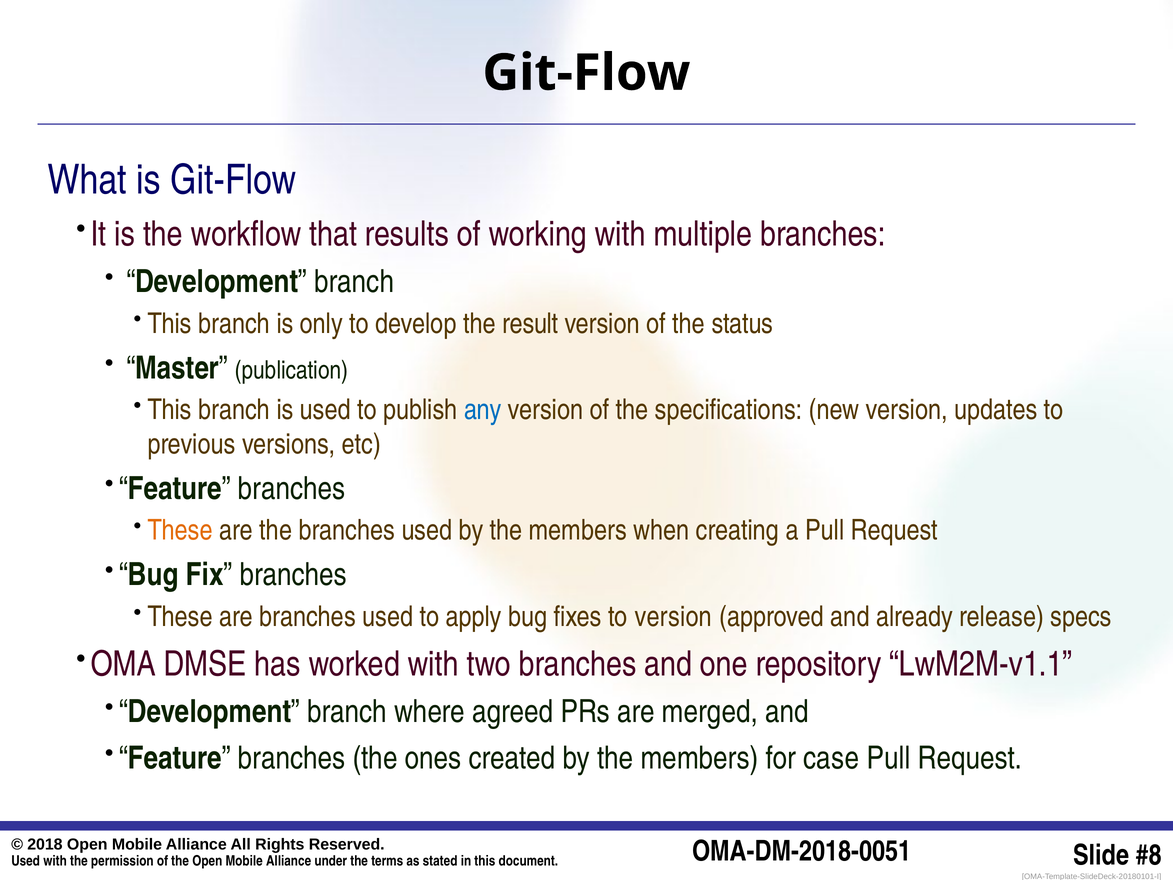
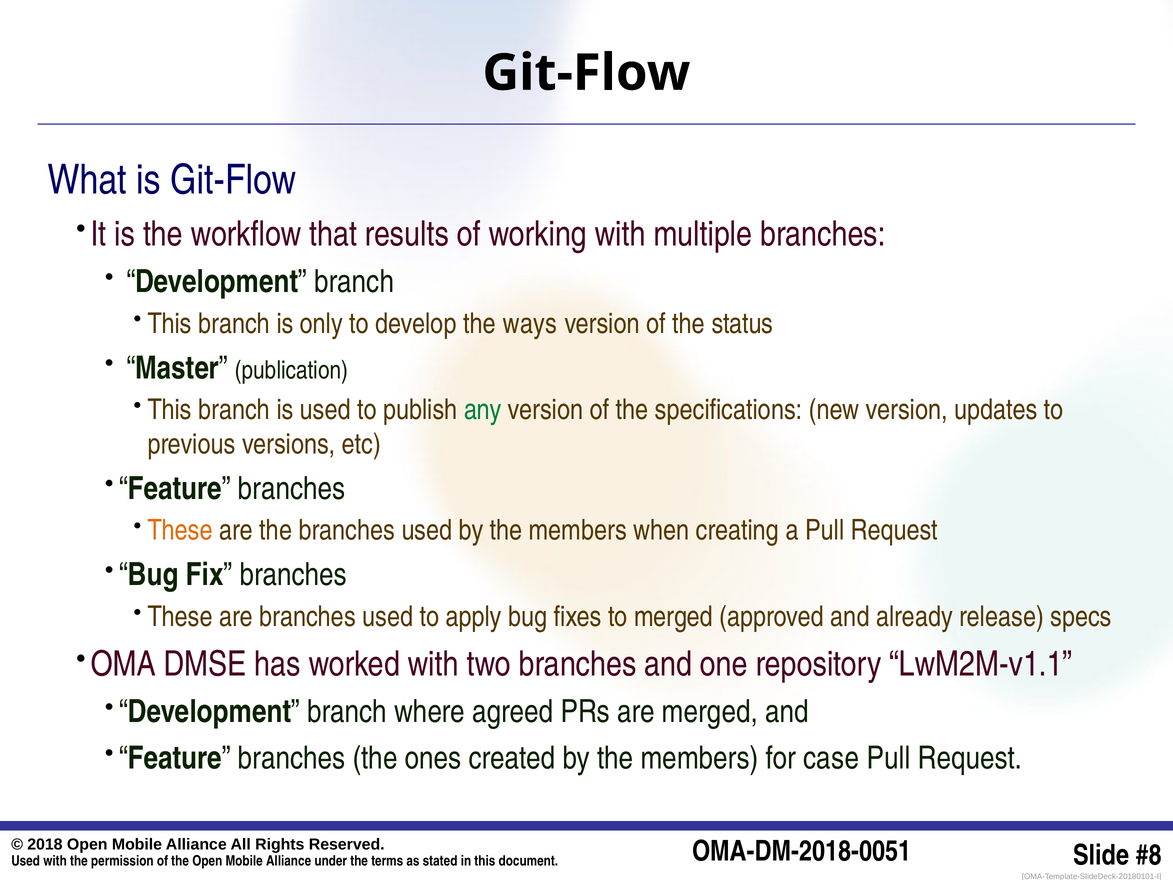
result: result -> ways
any colour: blue -> green
to version: version -> merged
